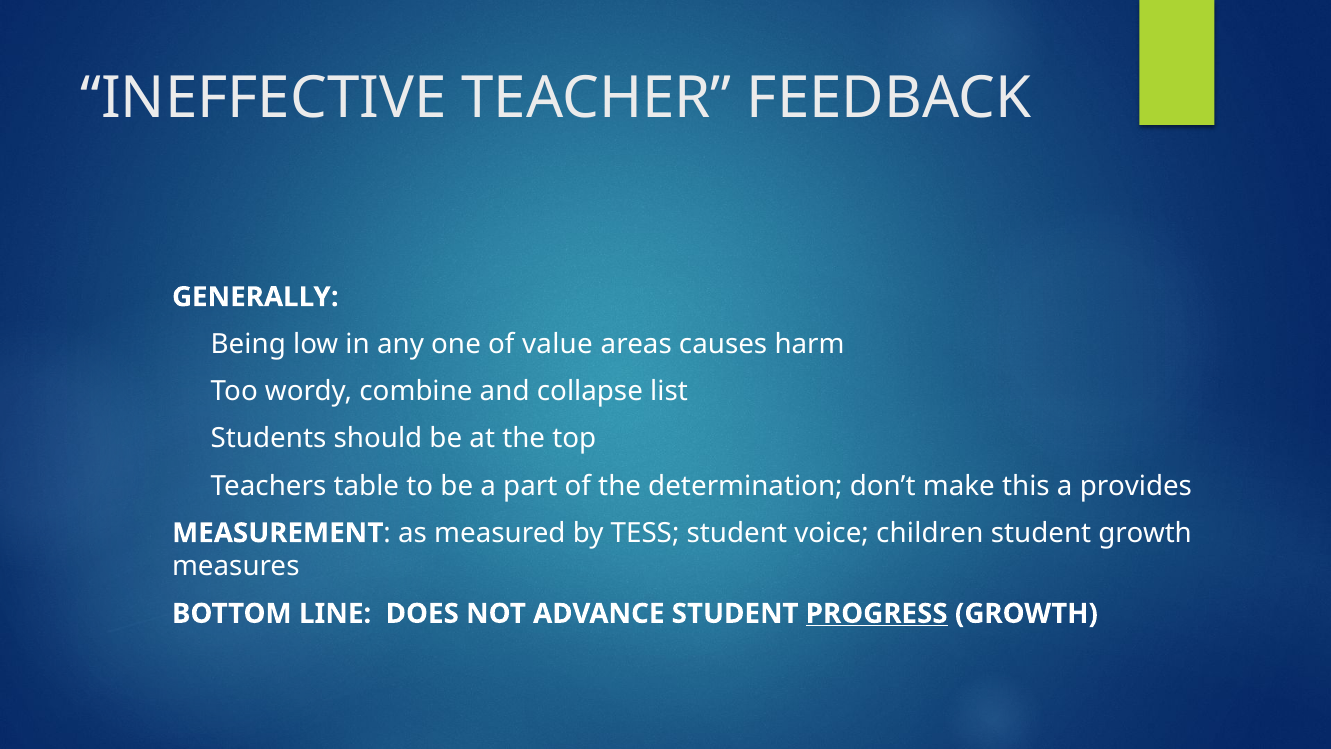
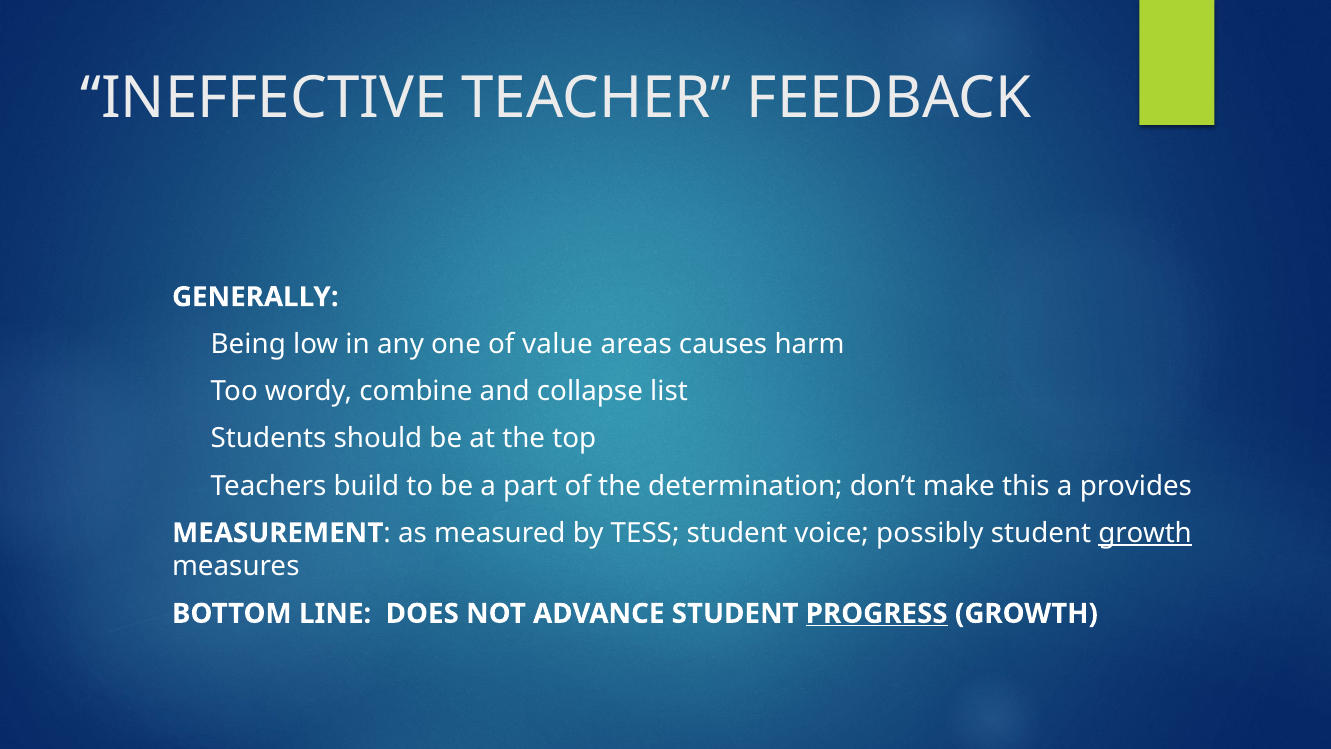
table: table -> build
children: children -> possibly
growth at (1145, 533) underline: none -> present
